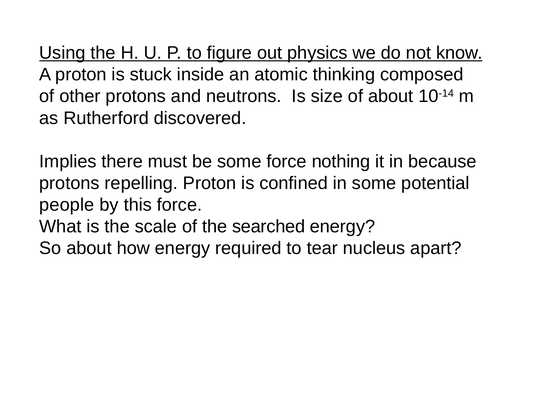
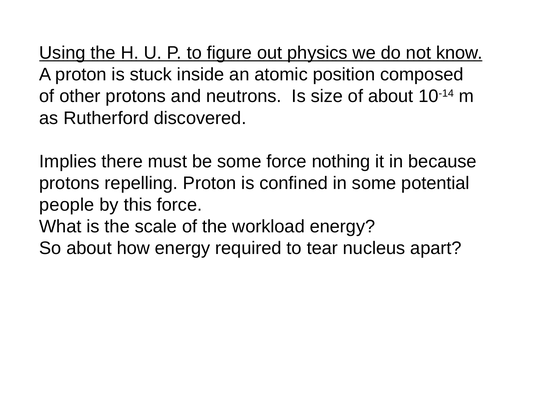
thinking: thinking -> position
searched: searched -> workload
